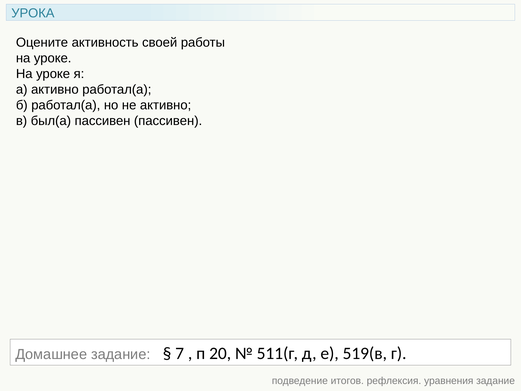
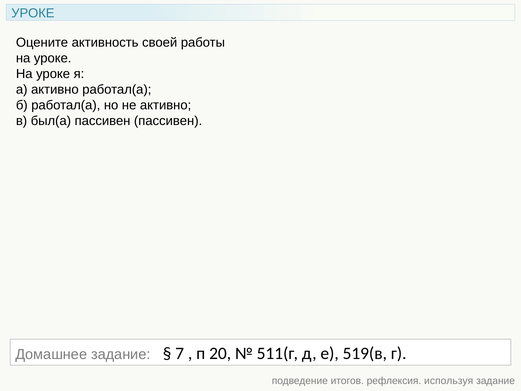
УРОКА at (33, 13): УРОКА -> УРОКЕ
уравнения: уравнения -> используя
